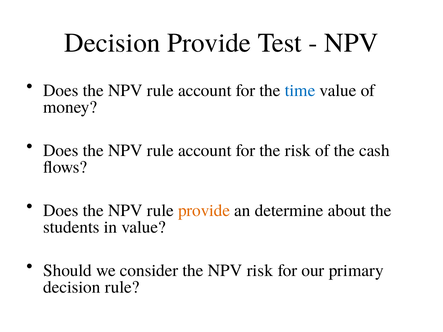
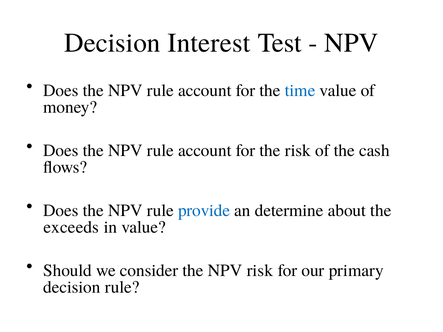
Decision Provide: Provide -> Interest
provide at (204, 211) colour: orange -> blue
students: students -> exceeds
